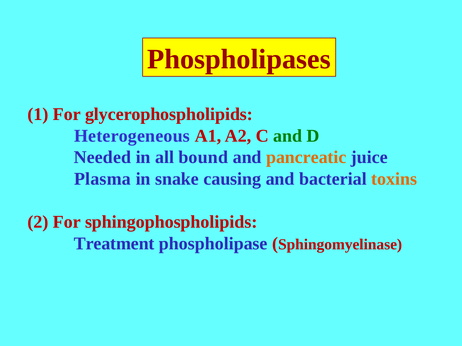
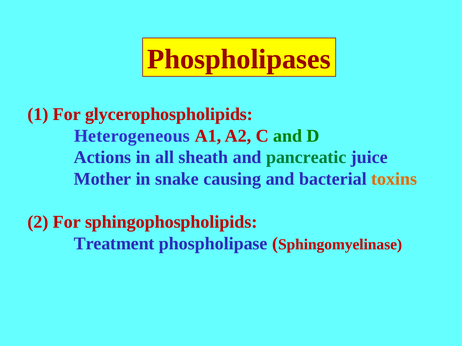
Needed: Needed -> Actions
bound: bound -> sheath
pancreatic colour: orange -> green
Plasma: Plasma -> Mother
